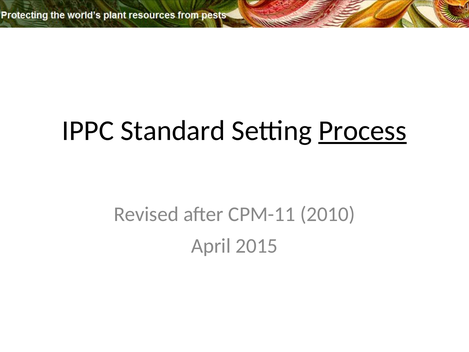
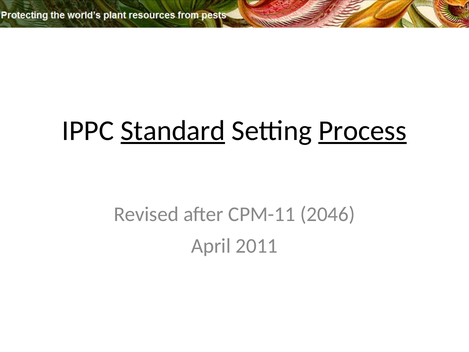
Standard underline: none -> present
2010: 2010 -> 2046
2015: 2015 -> 2011
